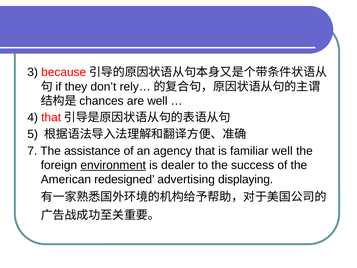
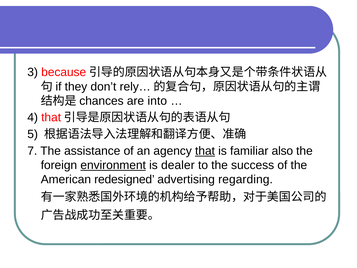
are well: well -> into
that underline: none -> present
familiar well: well -> also
displaying: displaying -> regarding
